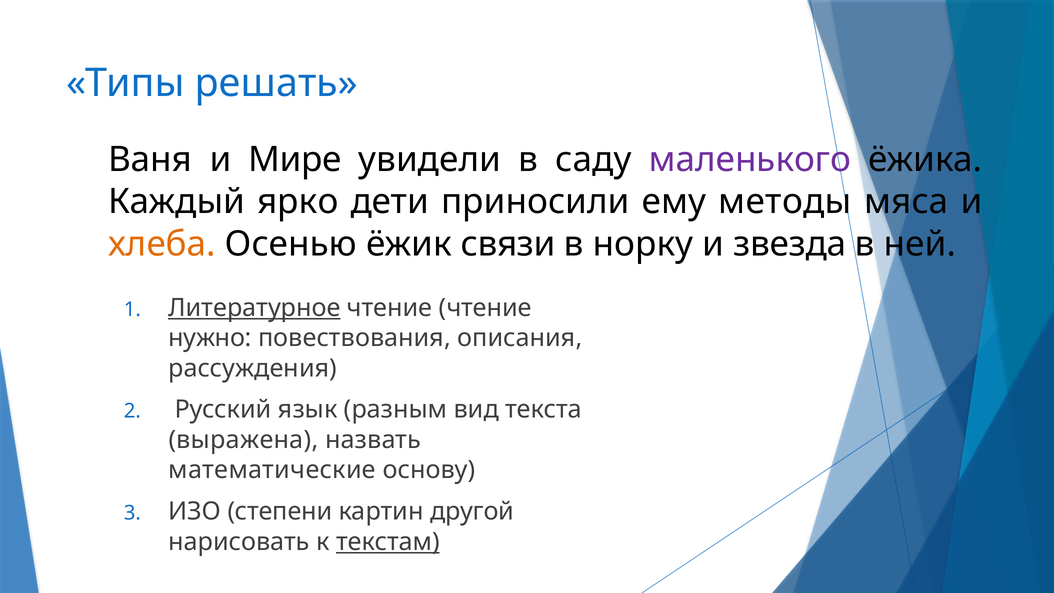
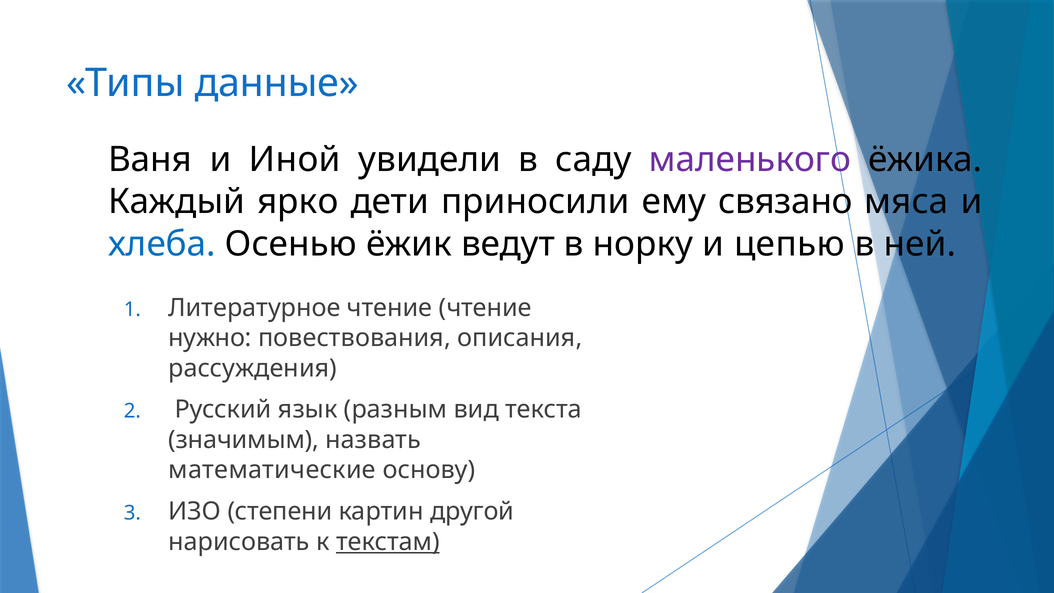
решать: решать -> данные
Мире: Мире -> Иной
методы: методы -> связано
хлеба colour: orange -> blue
связи: связи -> ведут
звезда: звезда -> цепью
Литературное underline: present -> none
выражена: выражена -> значимым
